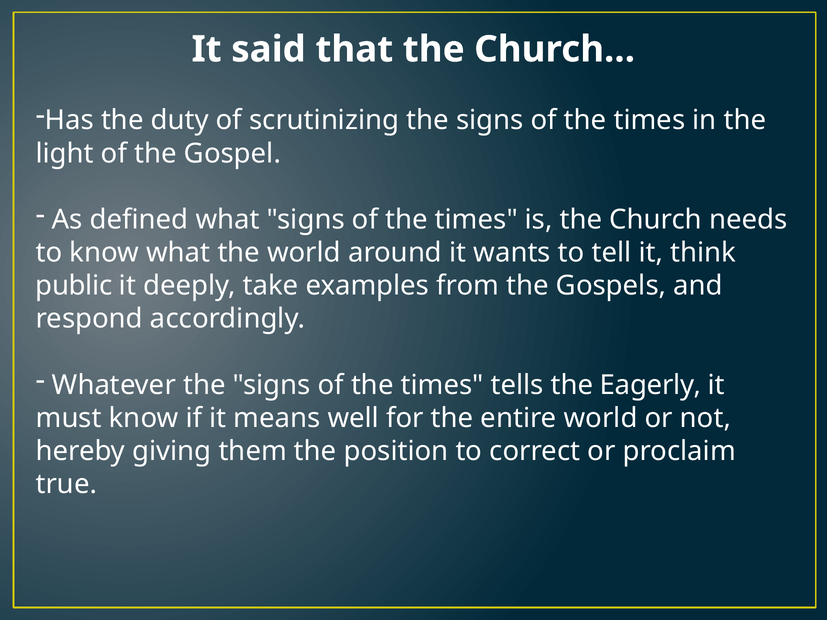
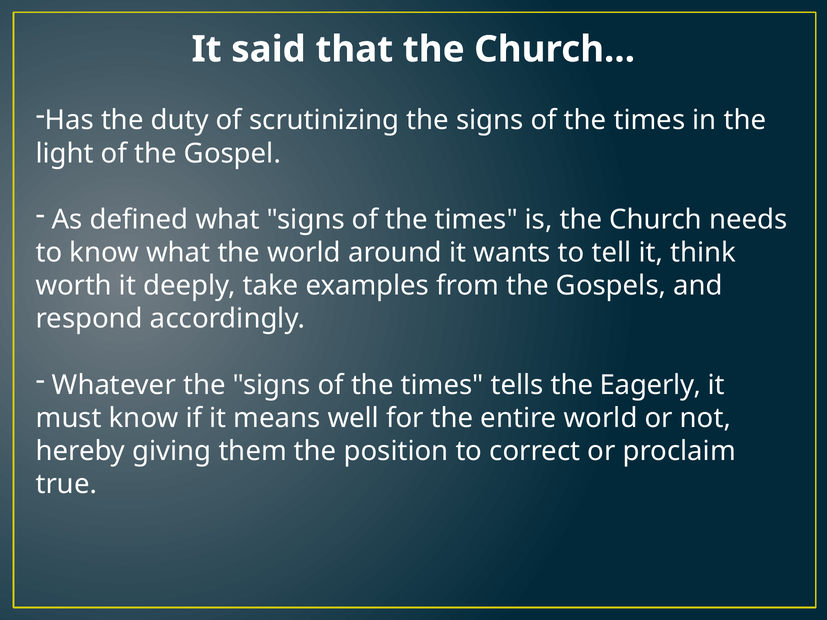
public: public -> worth
